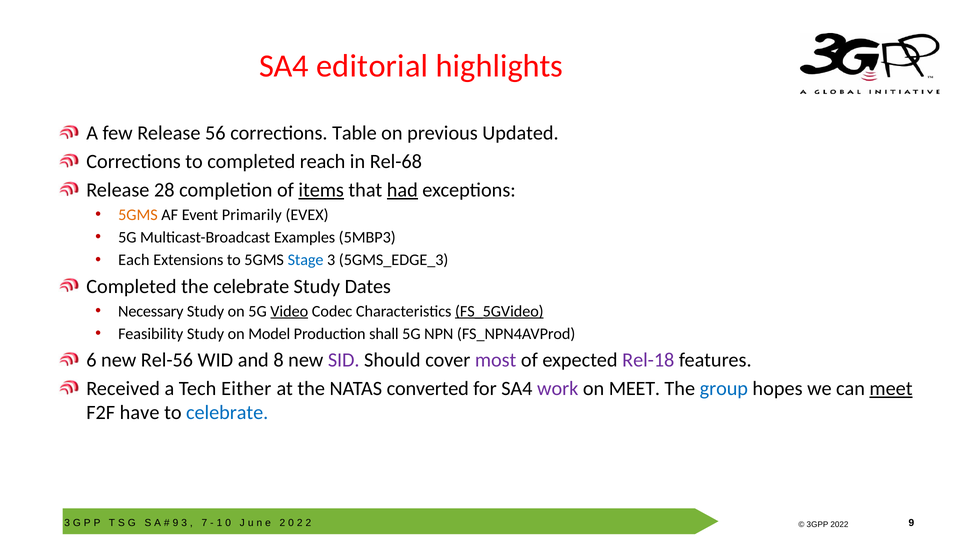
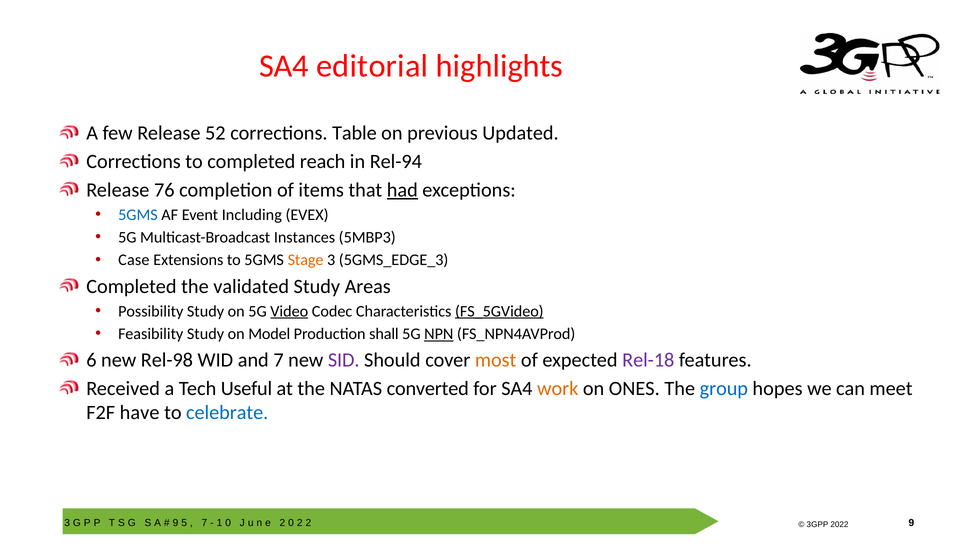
56: 56 -> 52
Rel-68: Rel-68 -> Rel-94
28: 28 -> 76
items underline: present -> none
5GMS at (138, 215) colour: orange -> blue
Primarily: Primarily -> Including
Examples: Examples -> Instances
Each: Each -> Case
Stage colour: blue -> orange
the celebrate: celebrate -> validated
Dates: Dates -> Areas
Necessary: Necessary -> Possibility
NPN underline: none -> present
Rel-56: Rel-56 -> Rel-98
and 8: 8 -> 7
most colour: purple -> orange
Either: Either -> Useful
work colour: purple -> orange
on MEET: MEET -> ONES
meet at (891, 388) underline: present -> none
3 at (184, 523): 3 -> 5
